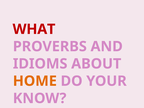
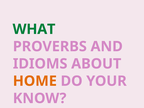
WHAT colour: red -> green
